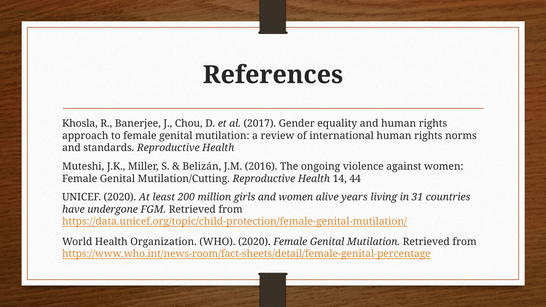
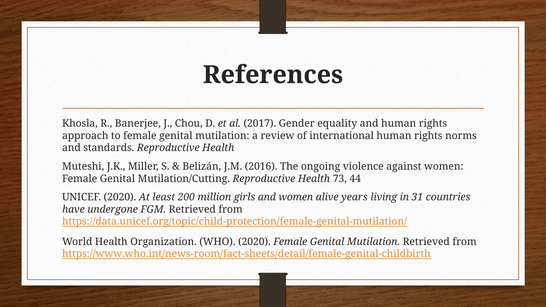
14: 14 -> 73
https://www.who.int/news-room/fact-sheets/detail/female-genital-percentage: https://www.who.int/news-room/fact-sheets/detail/female-genital-percentage -> https://www.who.int/news-room/fact-sheets/detail/female-genital-childbirth
